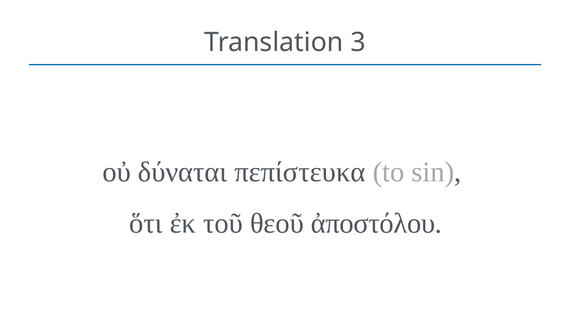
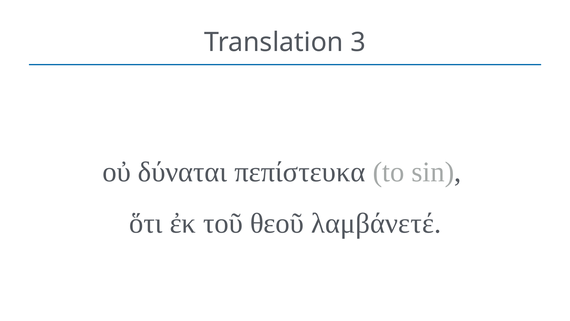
ἀποστόλου: ἀποστόλου -> λαμβάνετέ
